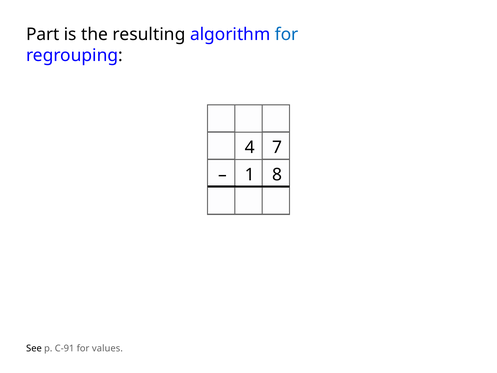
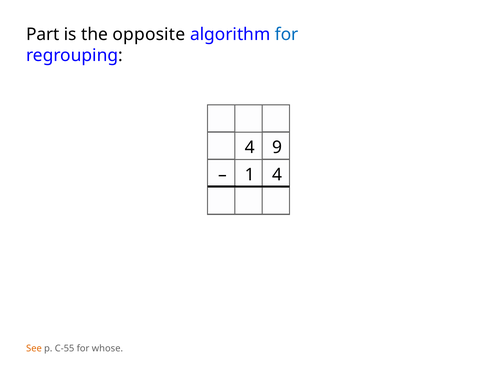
resulting: resulting -> opposite
7: 7 -> 9
1 8: 8 -> 4
See colour: black -> orange
C-91: C-91 -> C-55
values: values -> whose
